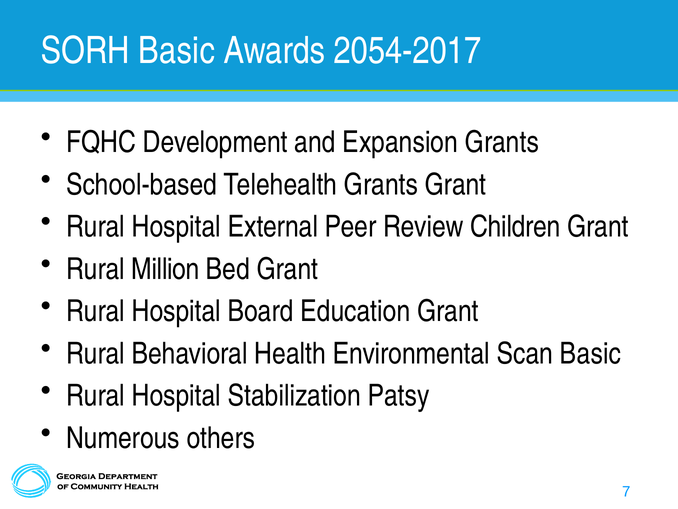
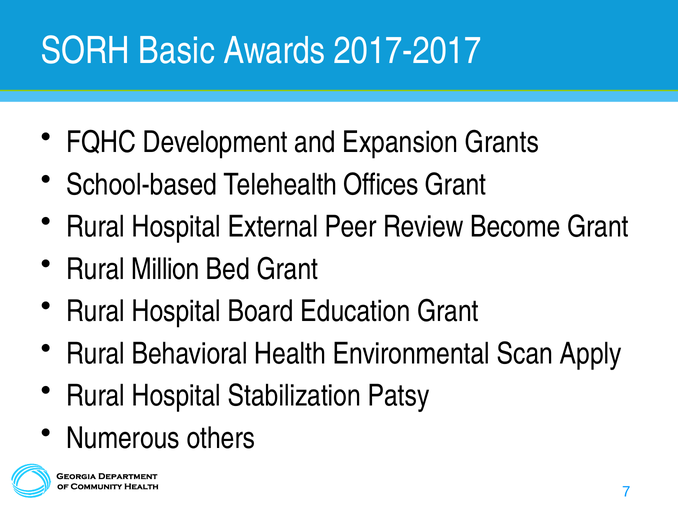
2054-2017: 2054-2017 -> 2017-2017
Telehealth Grants: Grants -> Offices
Children: Children -> Become
Scan Basic: Basic -> Apply
